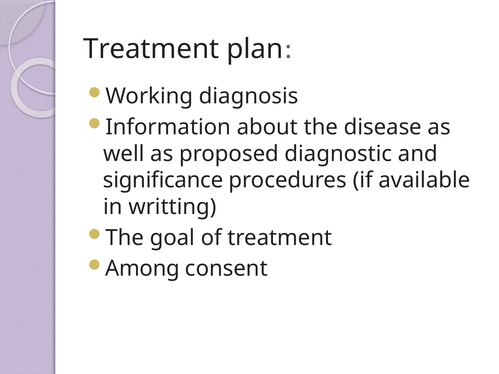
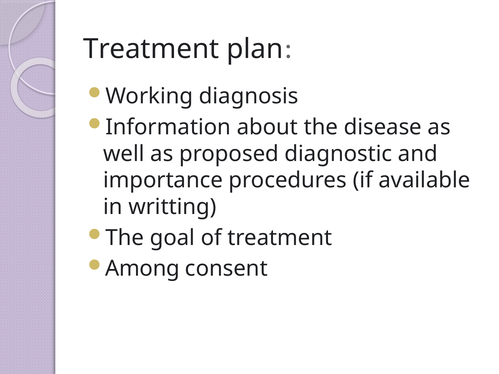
significance: significance -> importance
